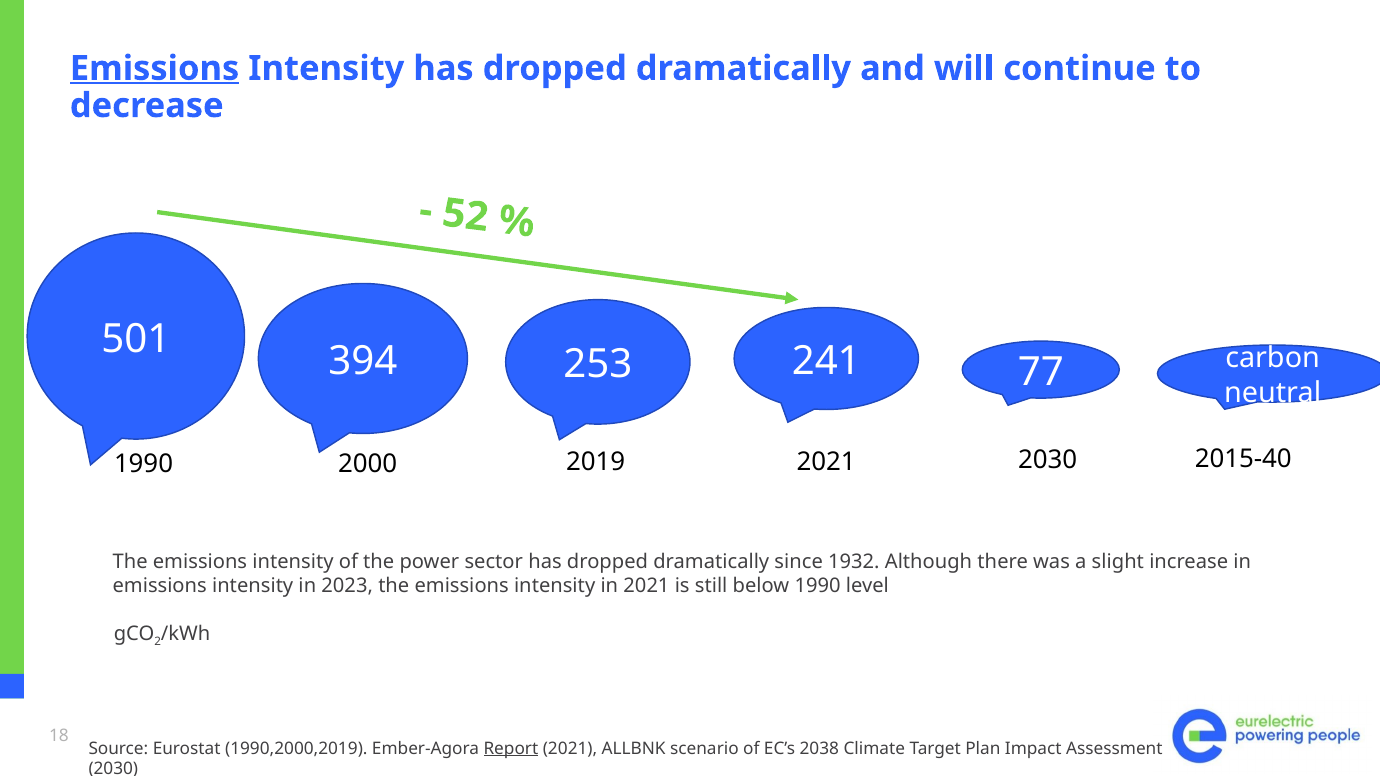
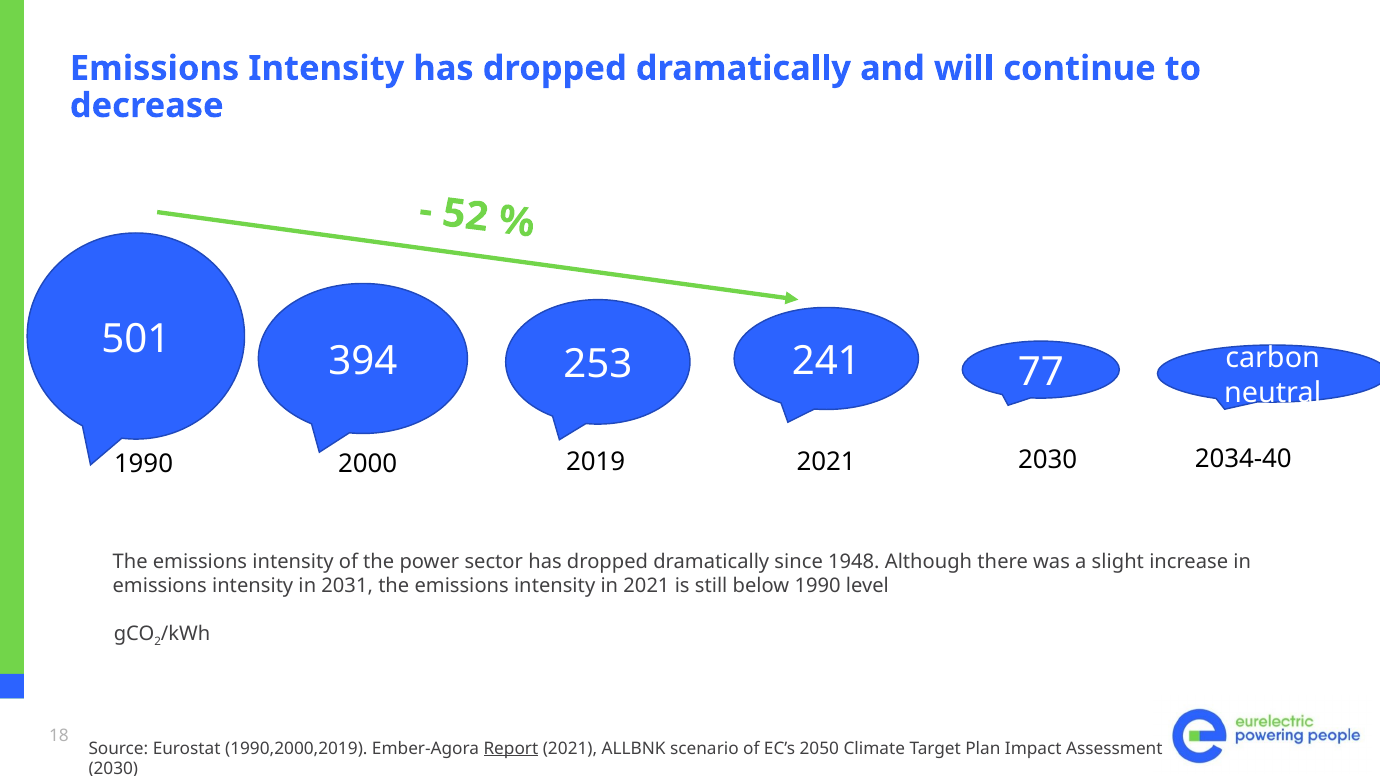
Emissions at (155, 68) underline: present -> none
2015-40: 2015-40 -> 2034-40
1932: 1932 -> 1948
2023: 2023 -> 2031
2038: 2038 -> 2050
